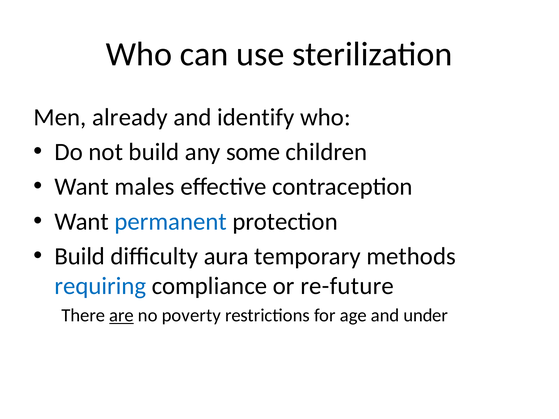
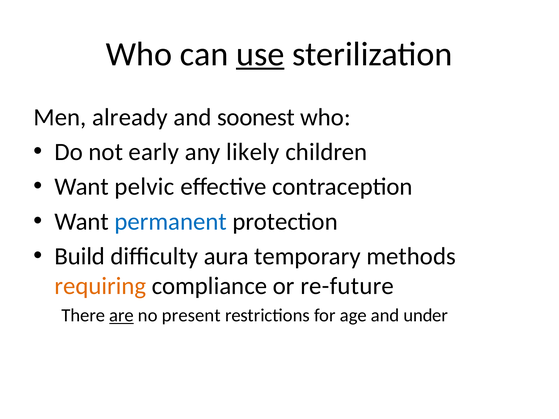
use underline: none -> present
identify: identify -> soonest
not build: build -> early
some: some -> likely
males: males -> pelvic
requiring colour: blue -> orange
poverty: poverty -> present
